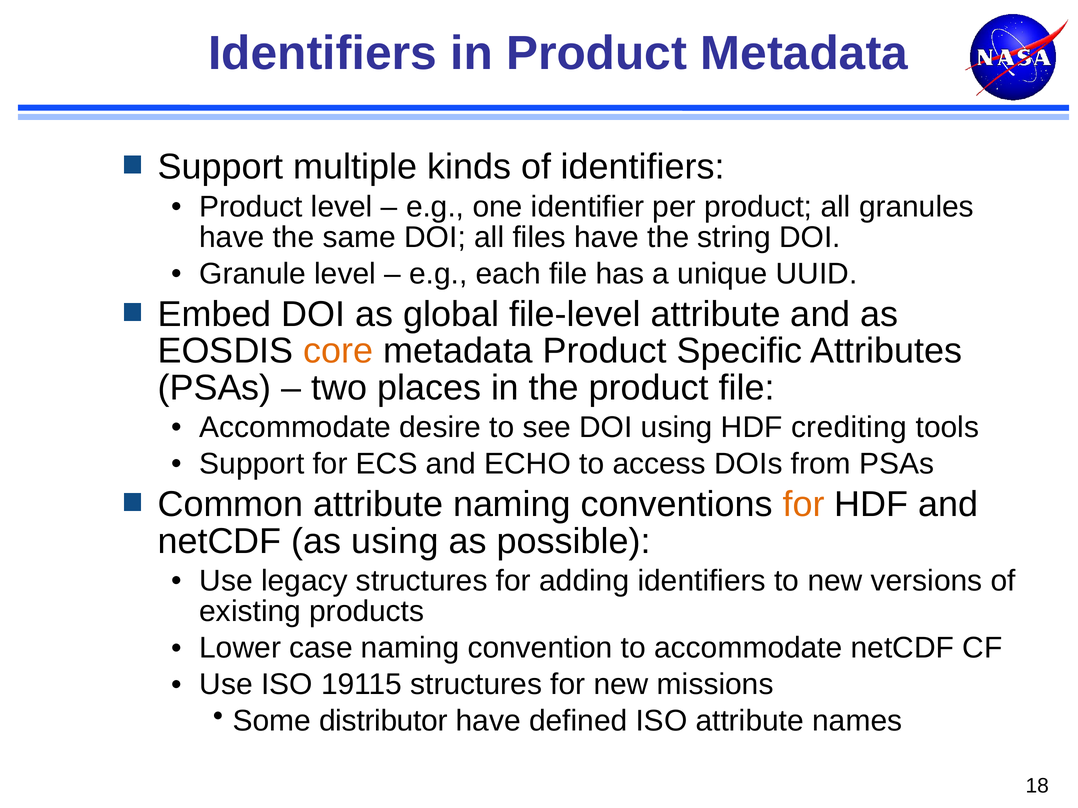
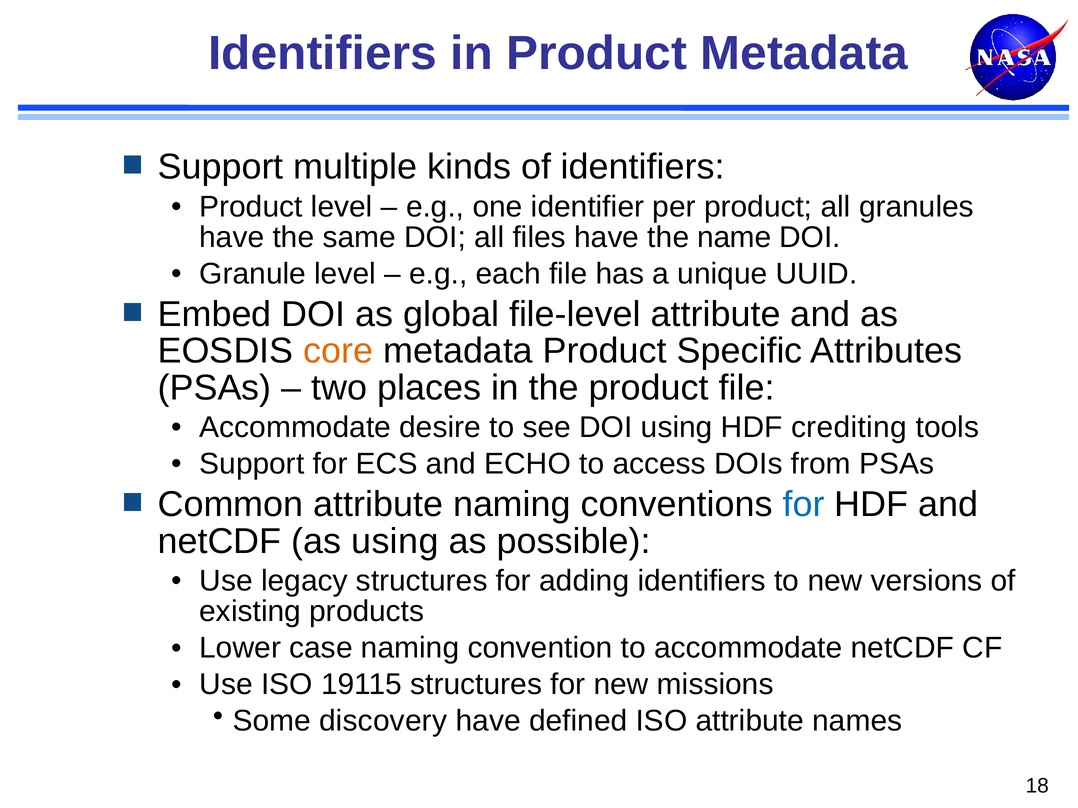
string: string -> name
for at (804, 505) colour: orange -> blue
distributor: distributor -> discovery
